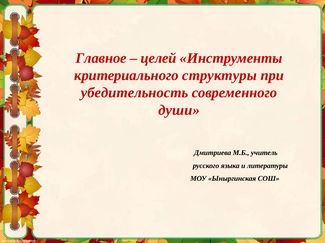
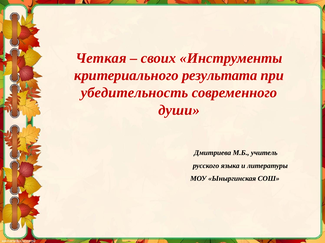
Главное: Главное -> Четкая
целей: целей -> своих
структуры: структуры -> результата
